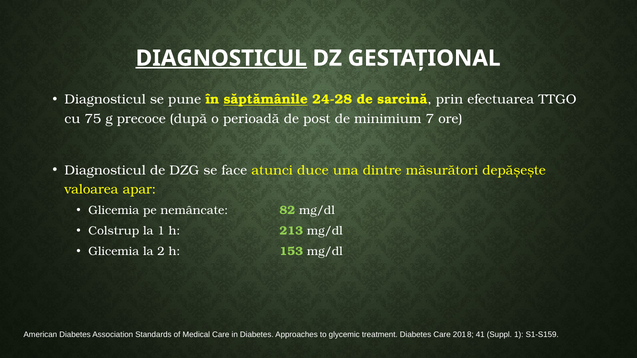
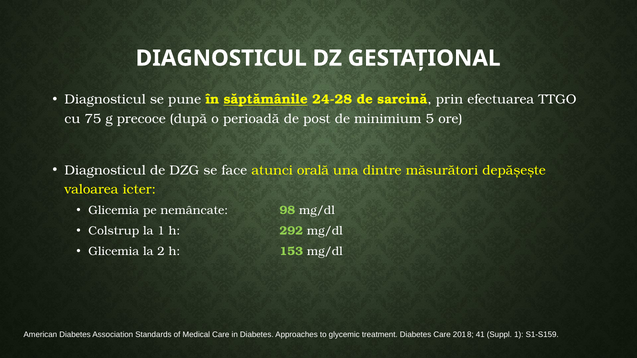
DIAGNOSTICUL at (221, 58) underline: present -> none
7: 7 -> 5
duce: duce -> orală
apar: apar -> icter
82: 82 -> 98
213: 213 -> 292
